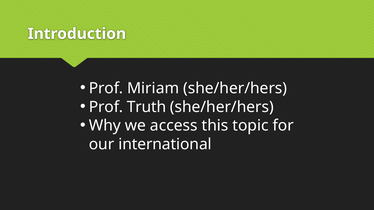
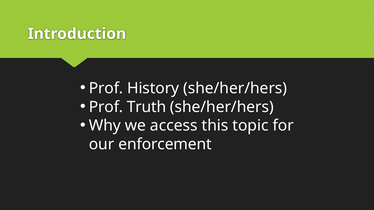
Miriam: Miriam -> History
international: international -> enforcement
